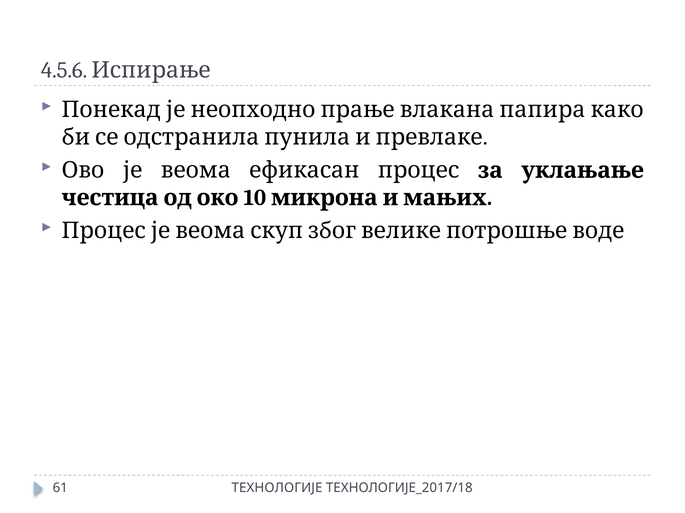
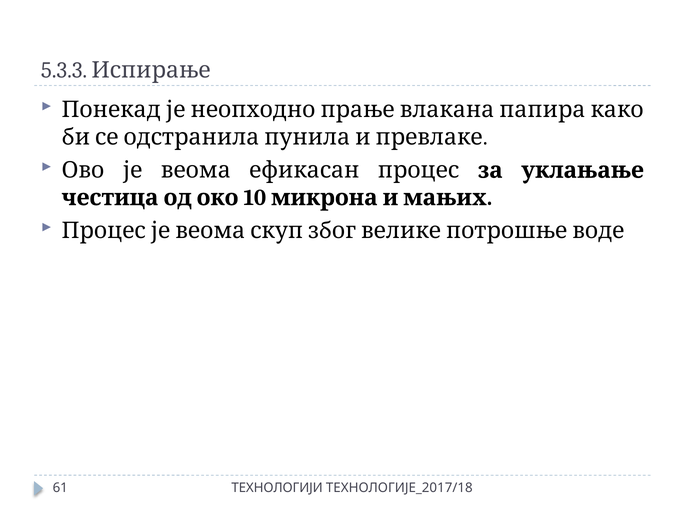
4.5.6: 4.5.6 -> 5.3.3
ТЕХНОЛОГИЈЕ: ТЕХНОЛОГИЈЕ -> ТЕХНОЛОГИЈИ
